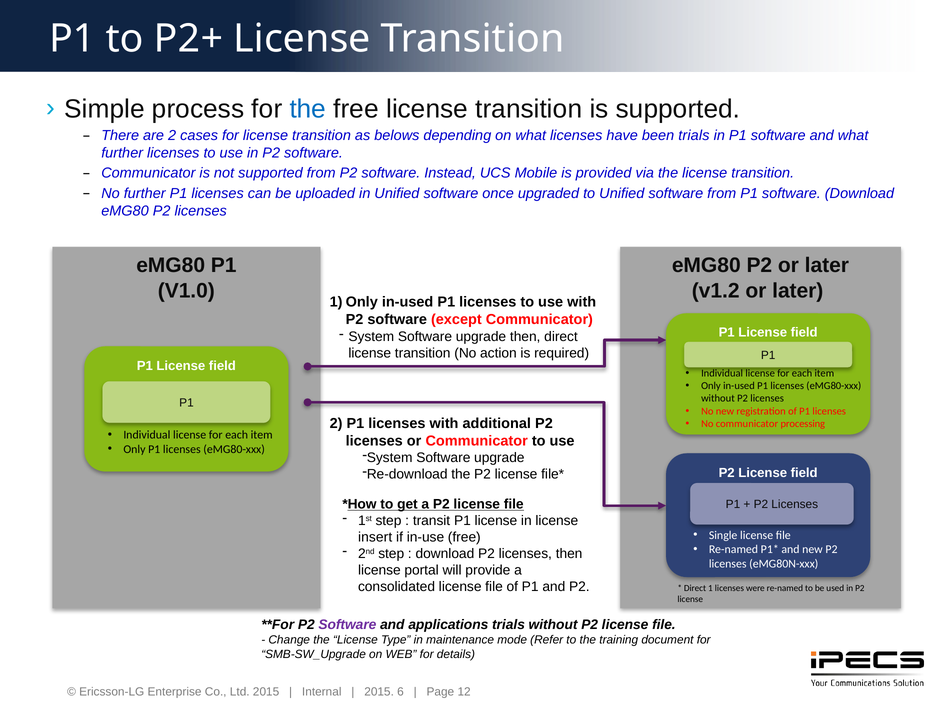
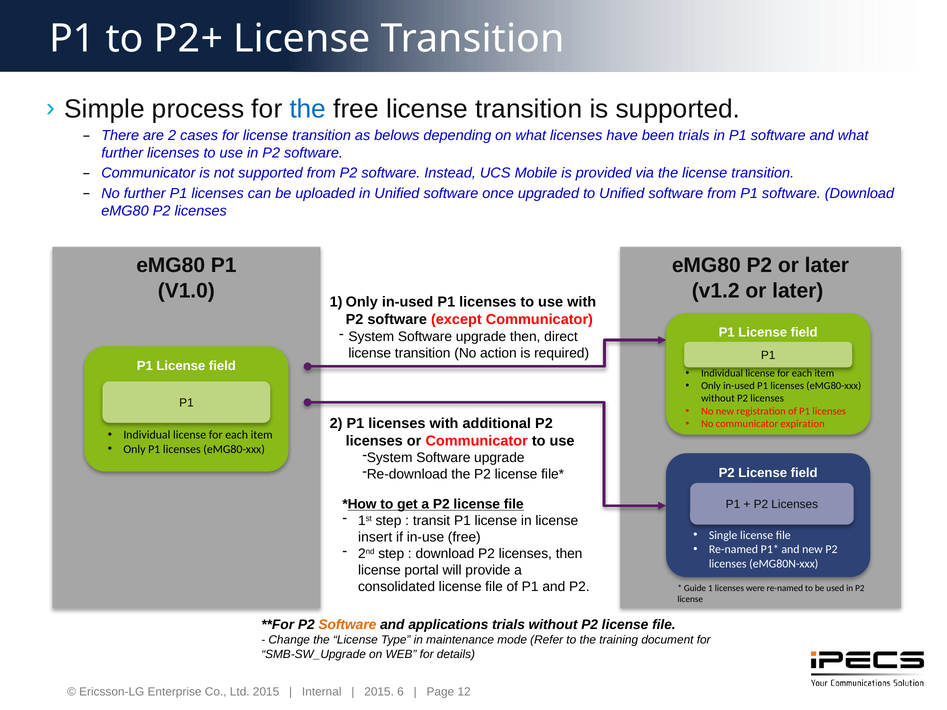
processing: processing -> expiration
Direct at (695, 588): Direct -> Guide
Software at (347, 625) colour: purple -> orange
